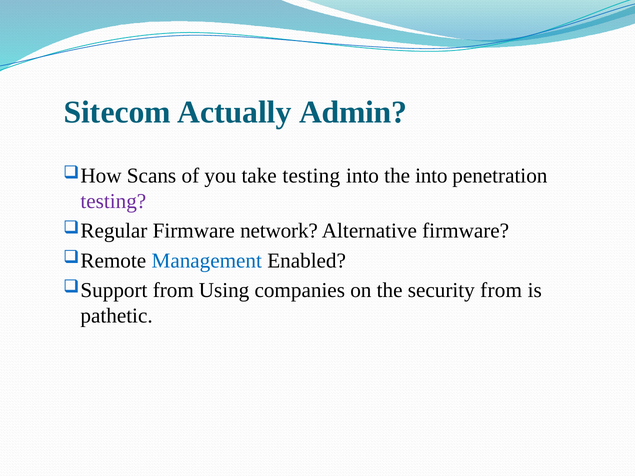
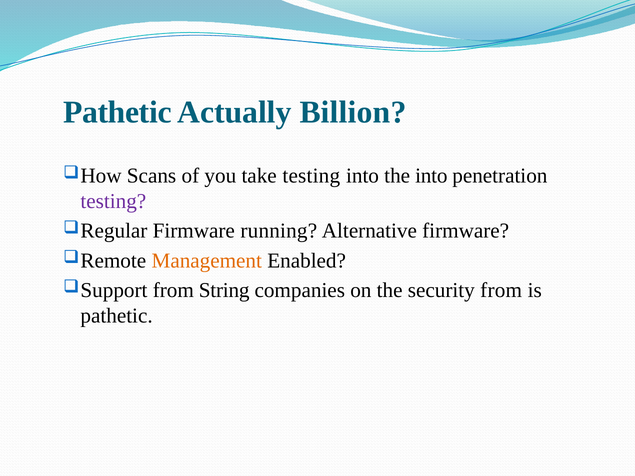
Sitecom at (117, 112): Sitecom -> Pathetic
Admin: Admin -> Billion
network: network -> running
Management colour: blue -> orange
Using: Using -> String
